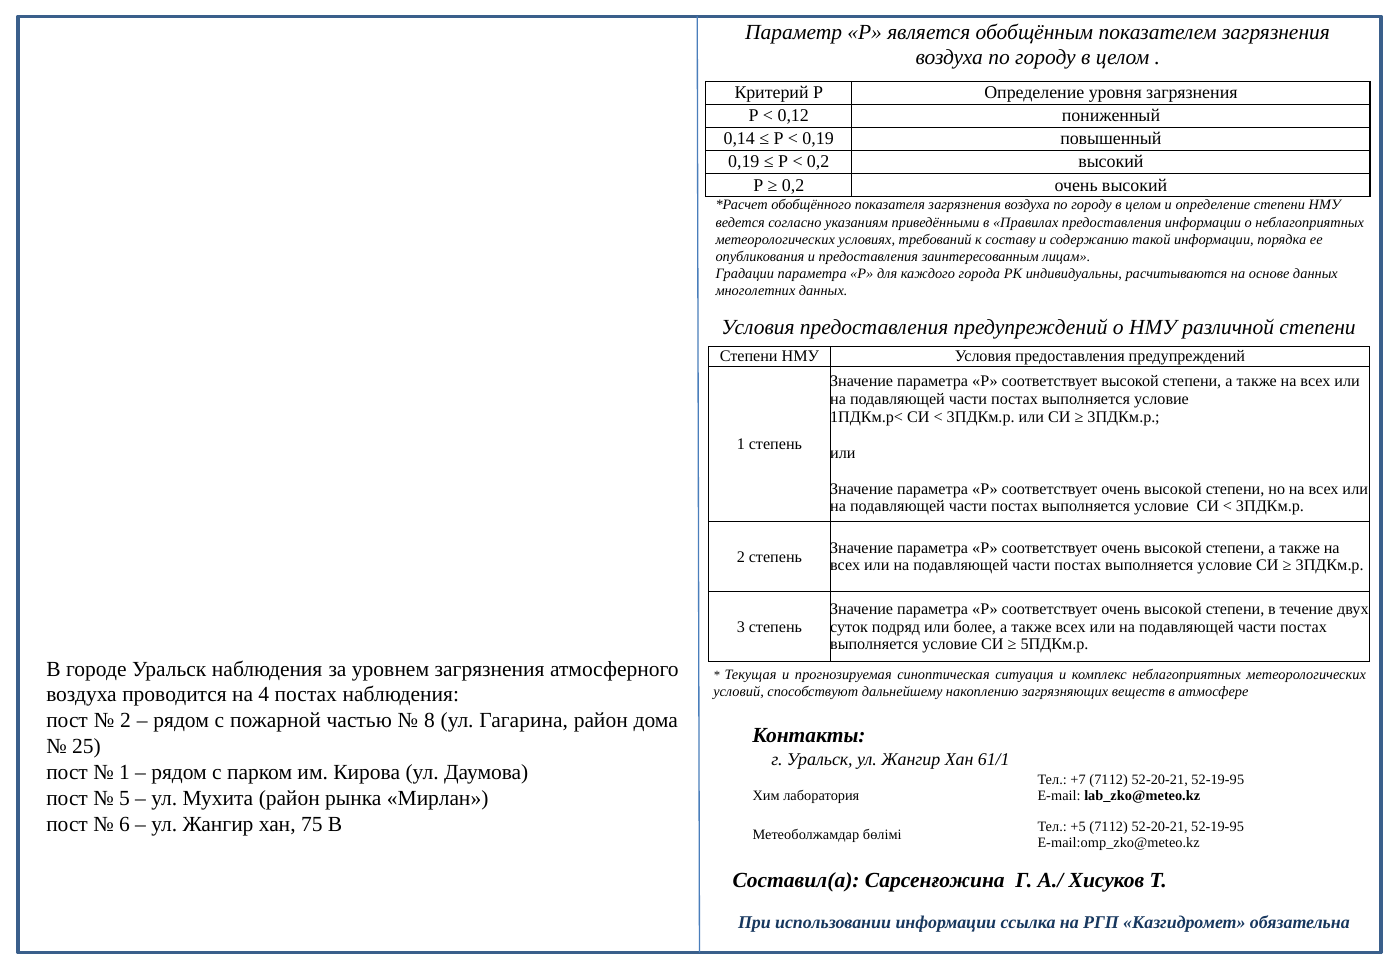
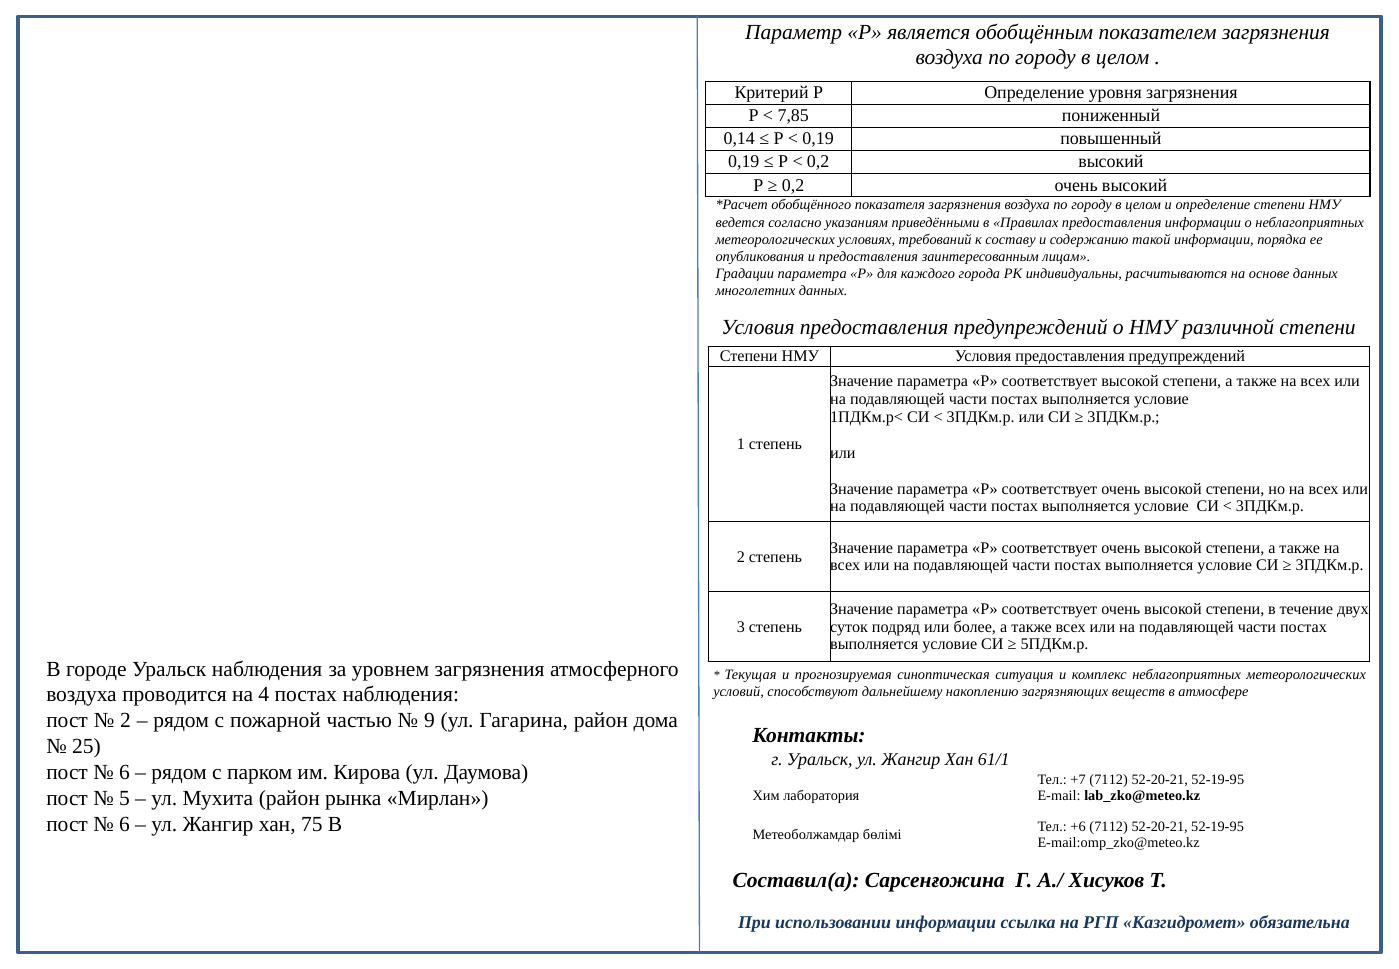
0,12: 0,12 -> 7,85
8: 8 -> 9
1 at (124, 772): 1 -> 6
+5: +5 -> +6
